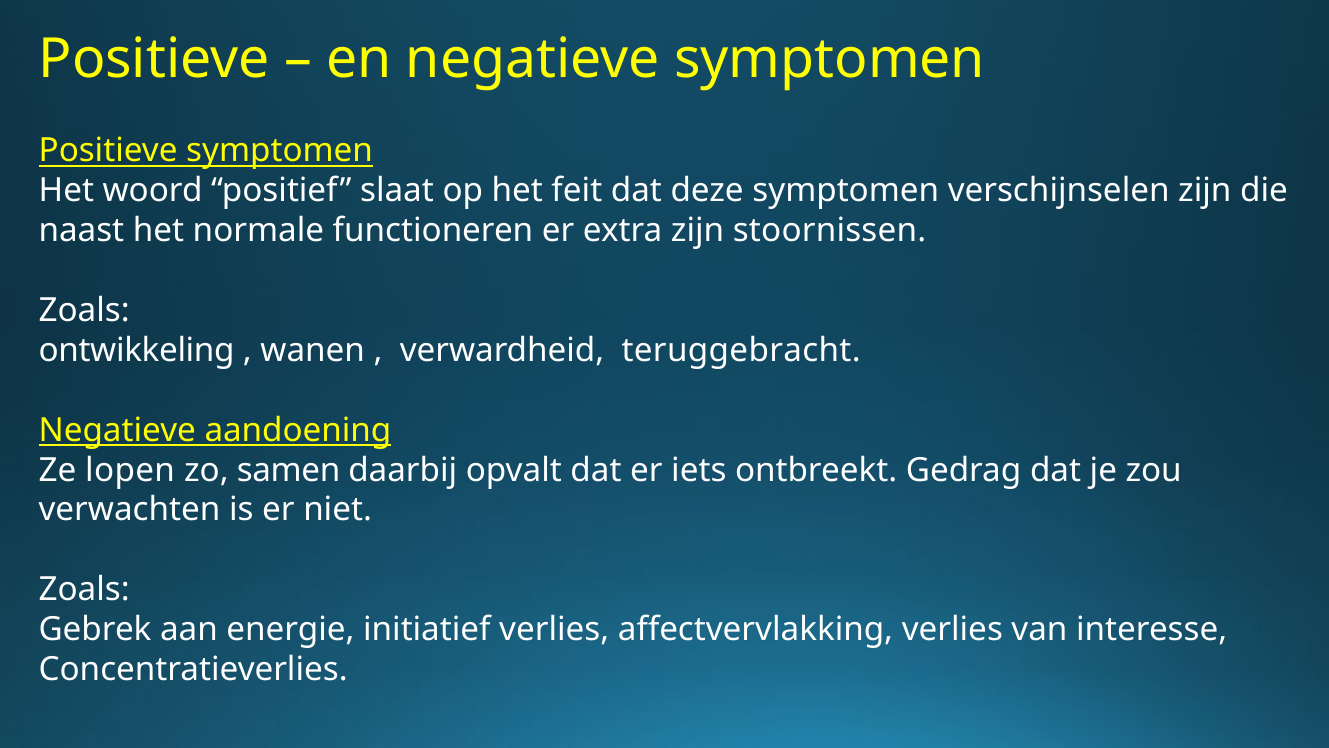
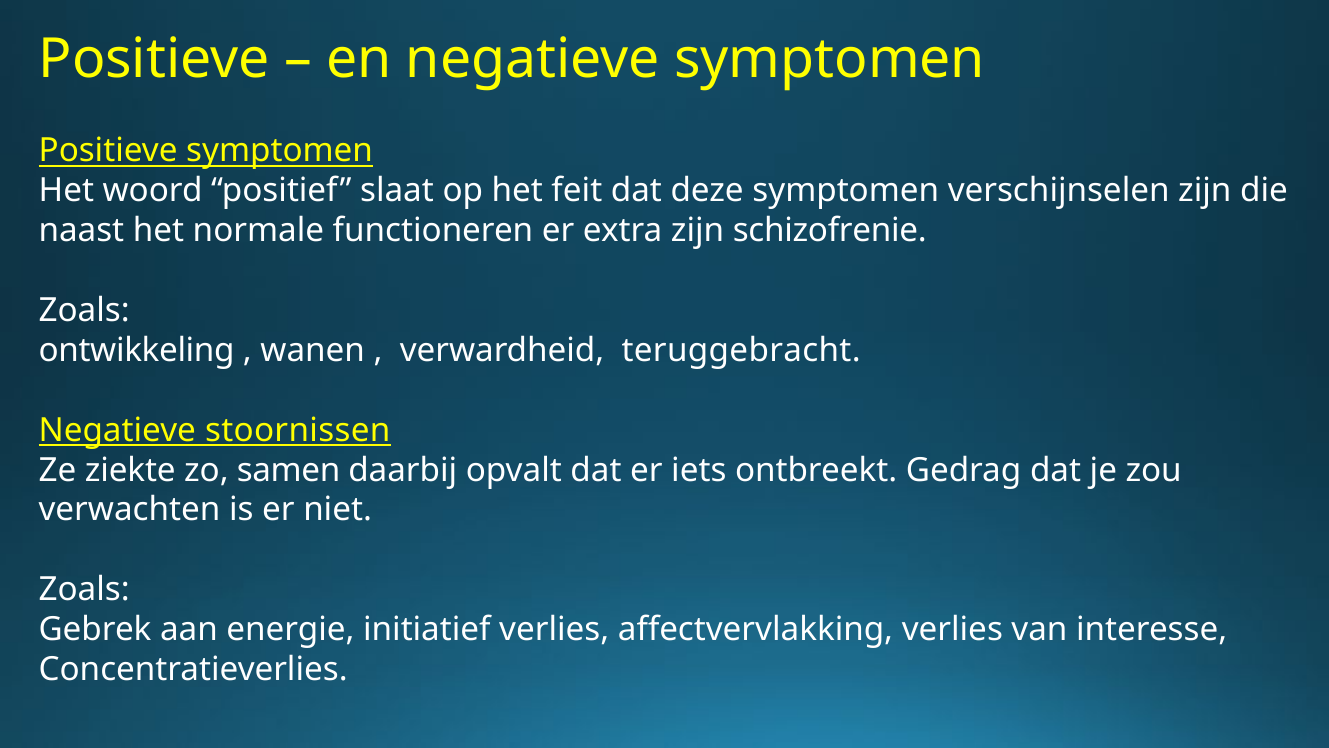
stoornissen: stoornissen -> schizofrenie
aandoening: aandoening -> stoornissen
lopen: lopen -> ziekte
